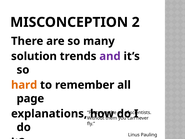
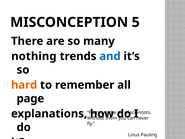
2: 2 -> 5
solution: solution -> nothing
and colour: purple -> blue
